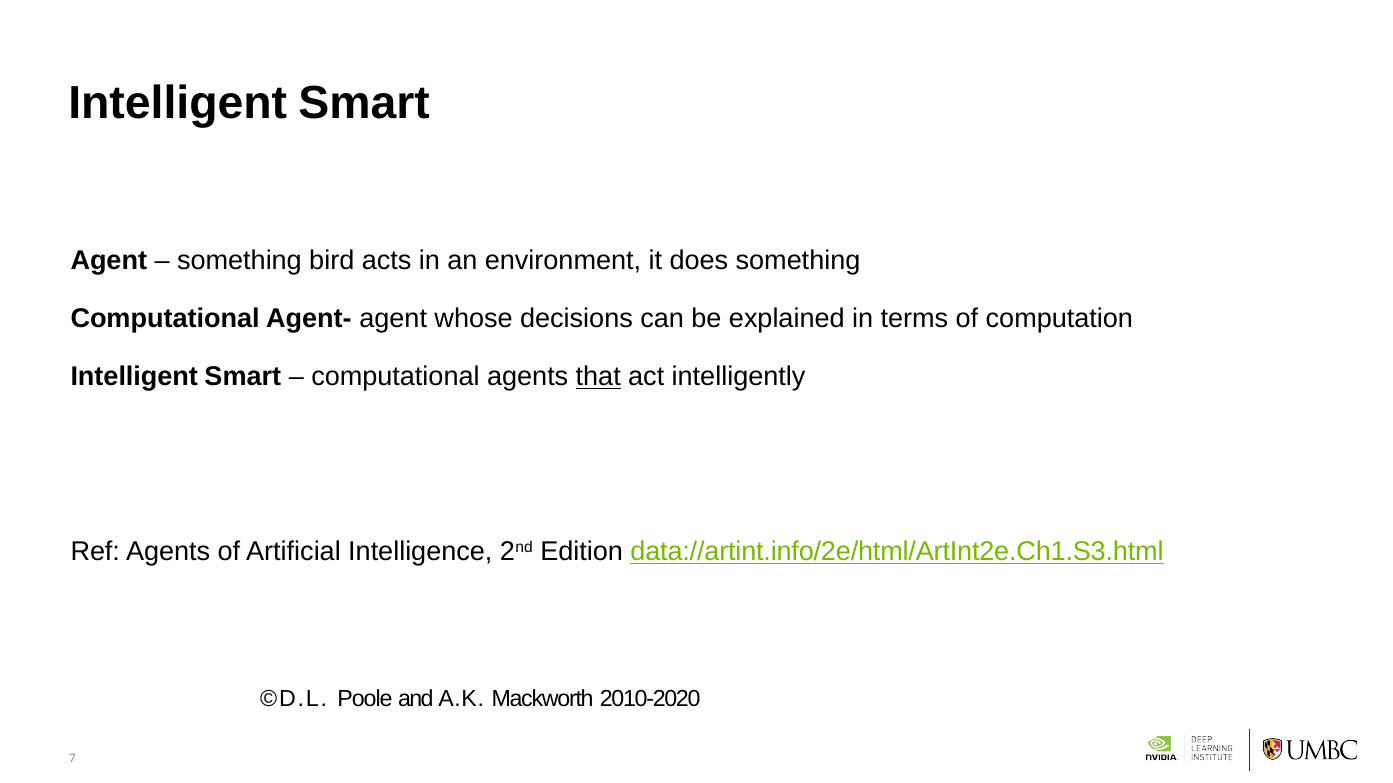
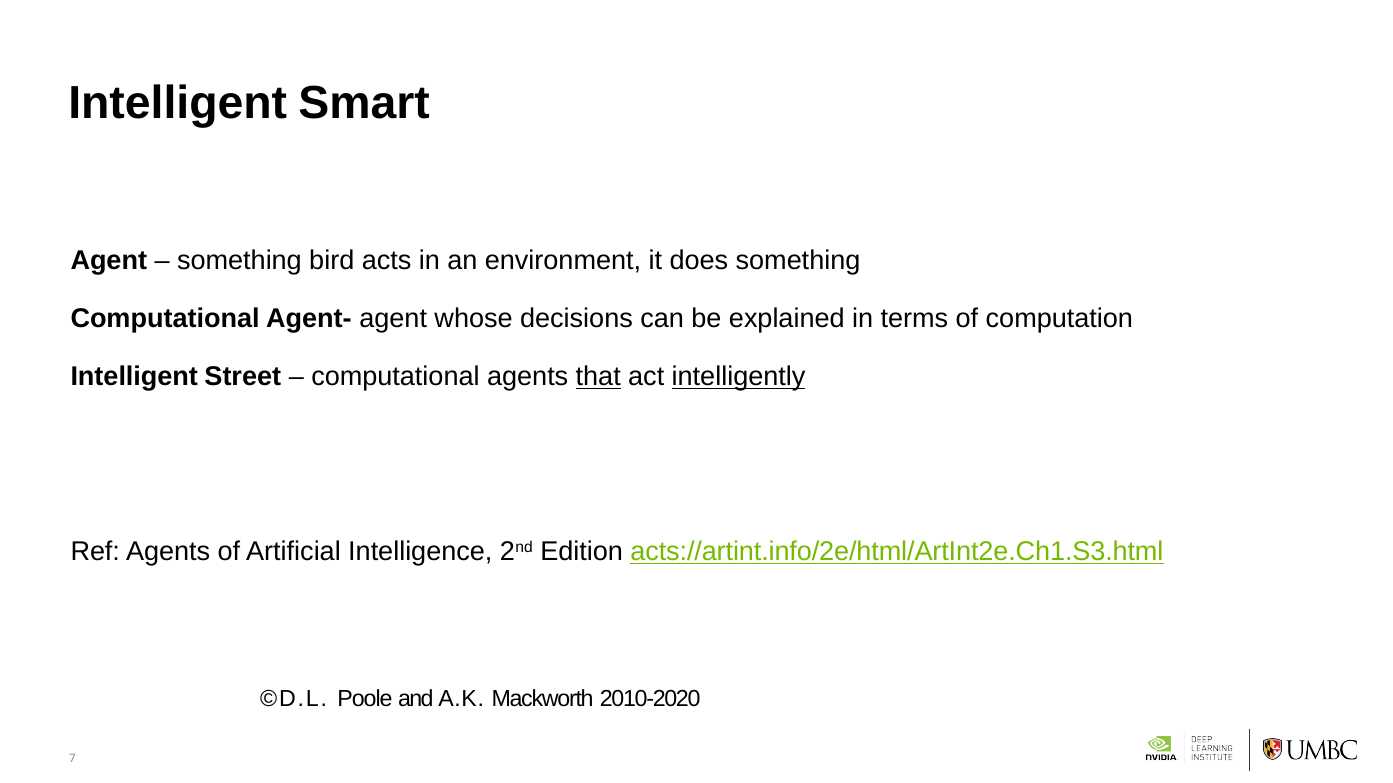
Smart at (243, 377): Smart -> Street
intelligently underline: none -> present
data://artint.info/2e/html/ArtInt2e.Ch1.S3.html: data://artint.info/2e/html/ArtInt2e.Ch1.S3.html -> acts://artint.info/2e/html/ArtInt2e.Ch1.S3.html
